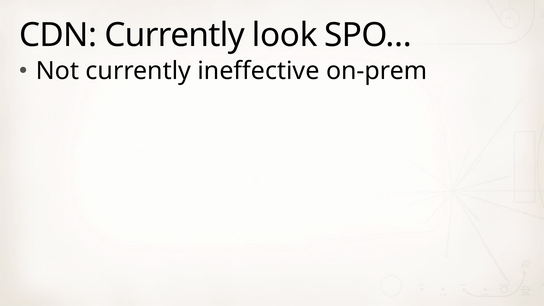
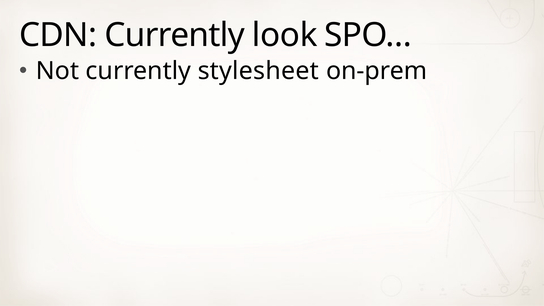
ineffective: ineffective -> stylesheet
